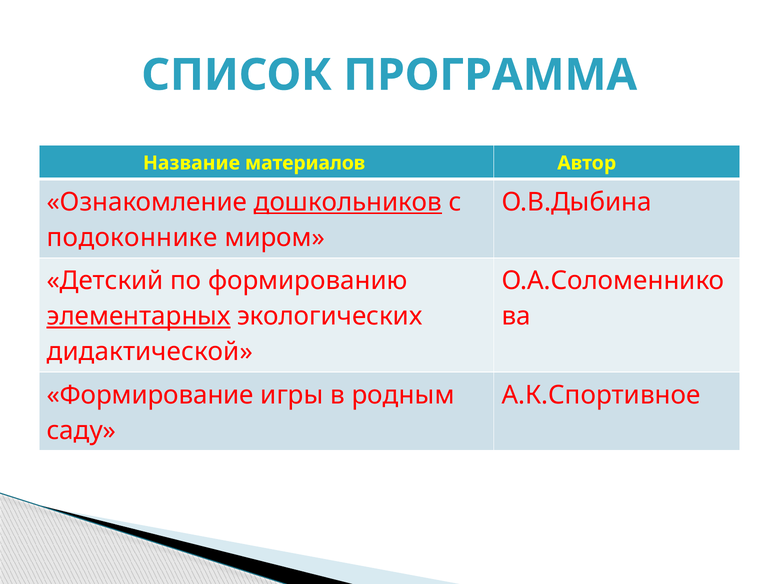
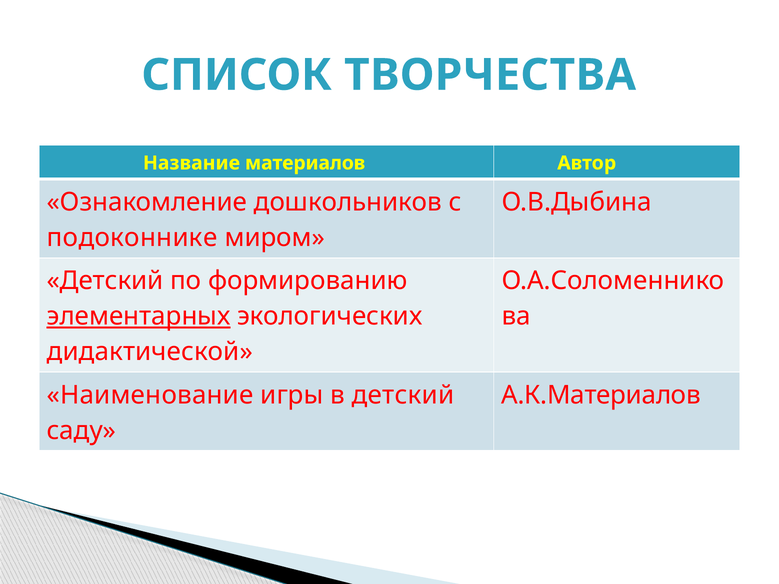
ПРОГРАММА: ПРОГРАММА -> ТВОРЧЕСТВА
дошкольников underline: present -> none
Формирование: Формирование -> Наименование
в родным: родным -> детский
А.К.Спортивное: А.К.Спортивное -> А.К.Материалов
